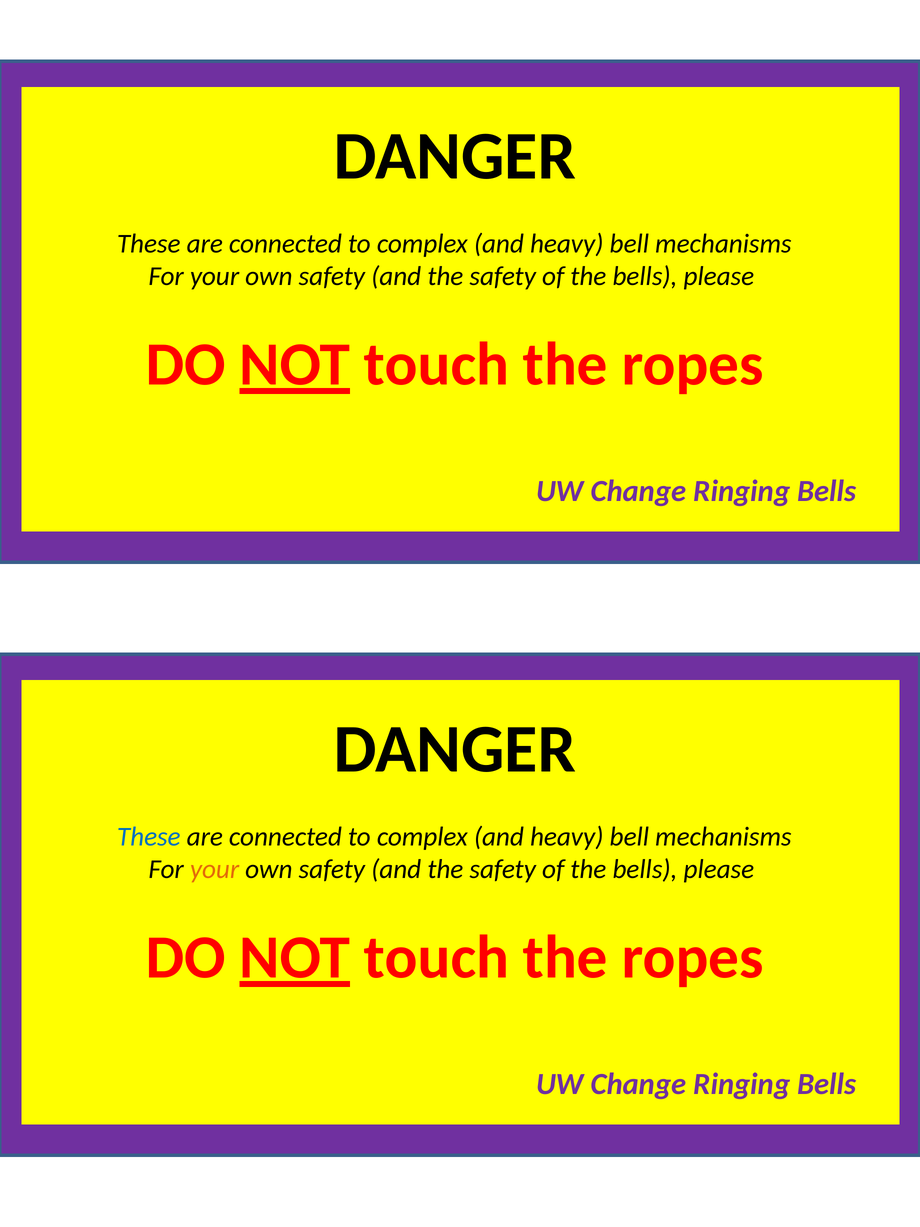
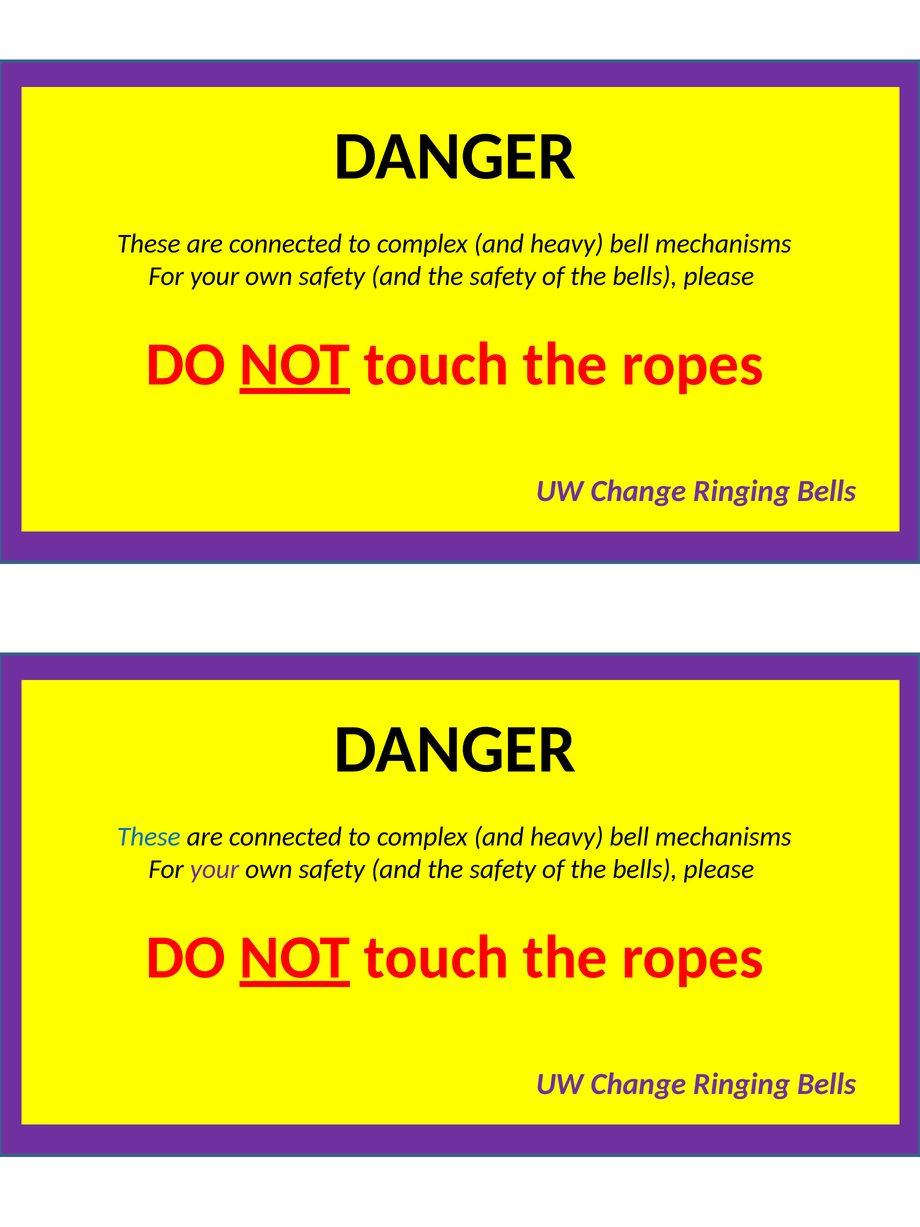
your at (215, 869) colour: orange -> purple
